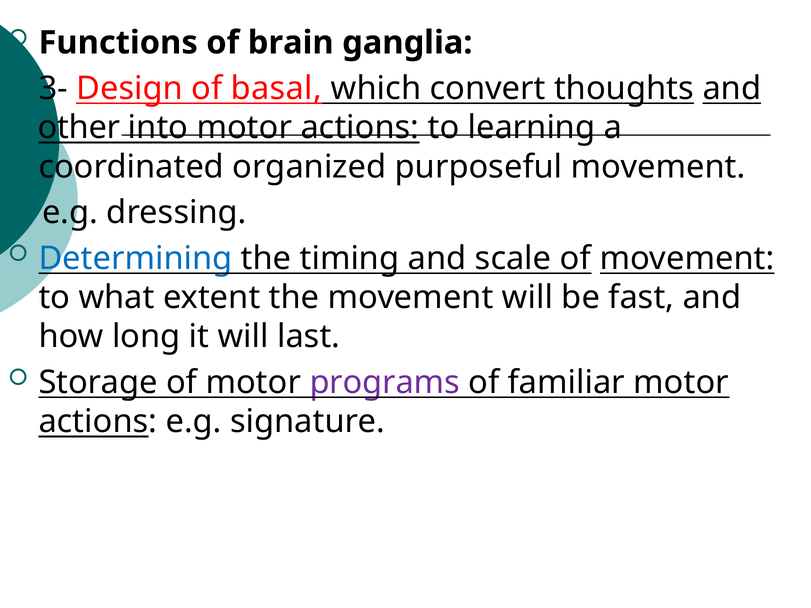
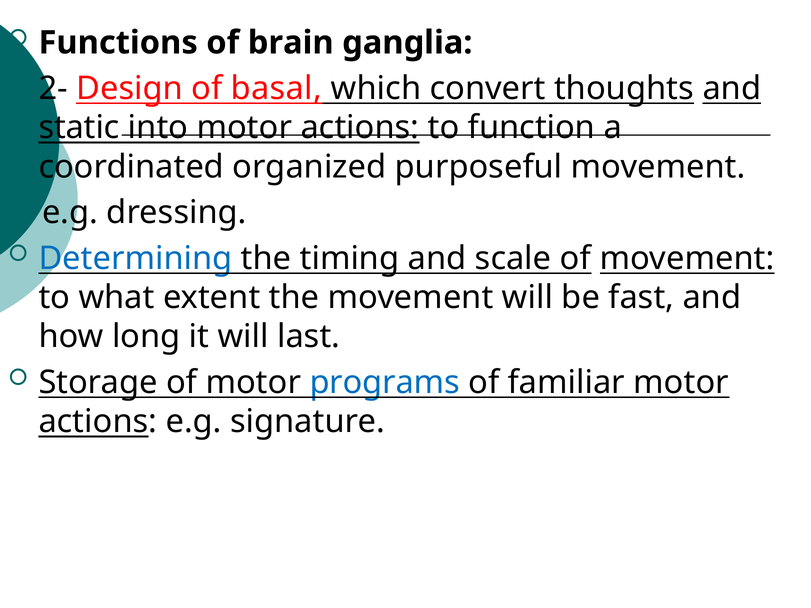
3-: 3- -> 2-
other: other -> static
learning: learning -> function
programs colour: purple -> blue
